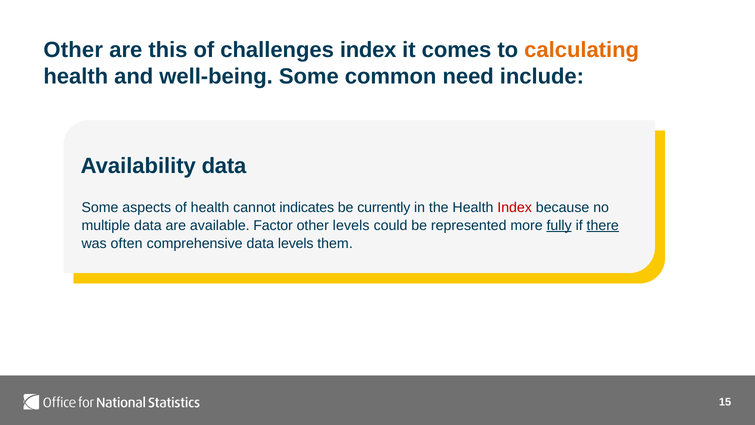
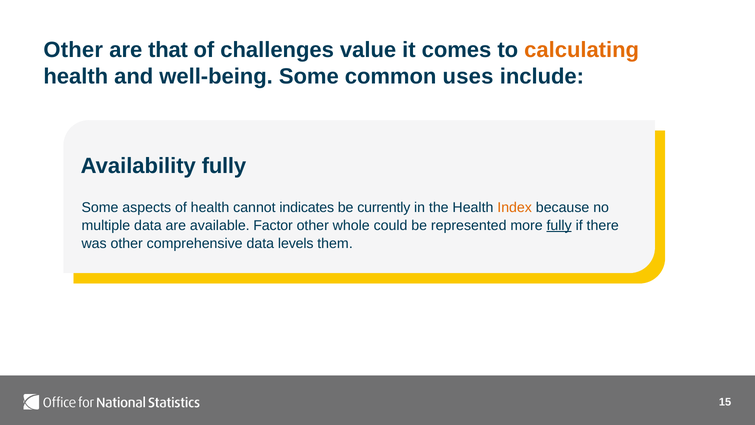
this: this -> that
challenges index: index -> value
need: need -> uses
Availability data: data -> fully
Index at (515, 207) colour: red -> orange
other levels: levels -> whole
there underline: present -> none
was often: often -> other
